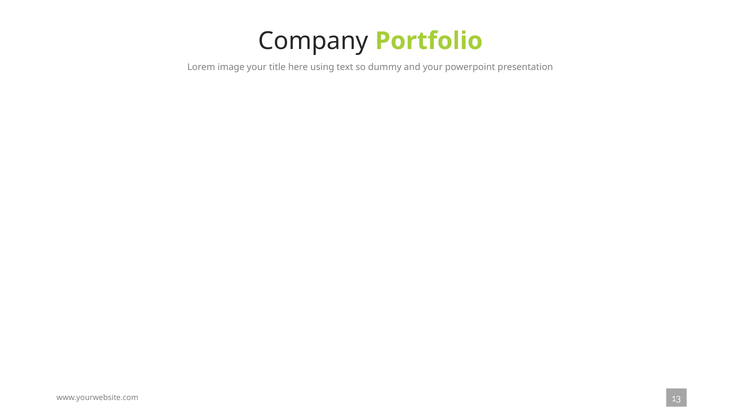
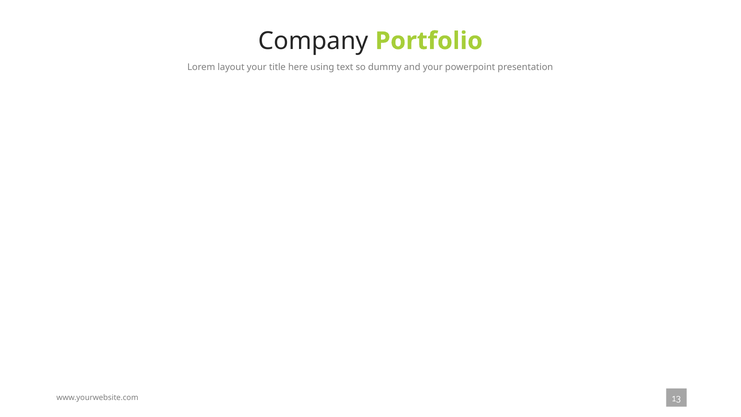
image: image -> layout
